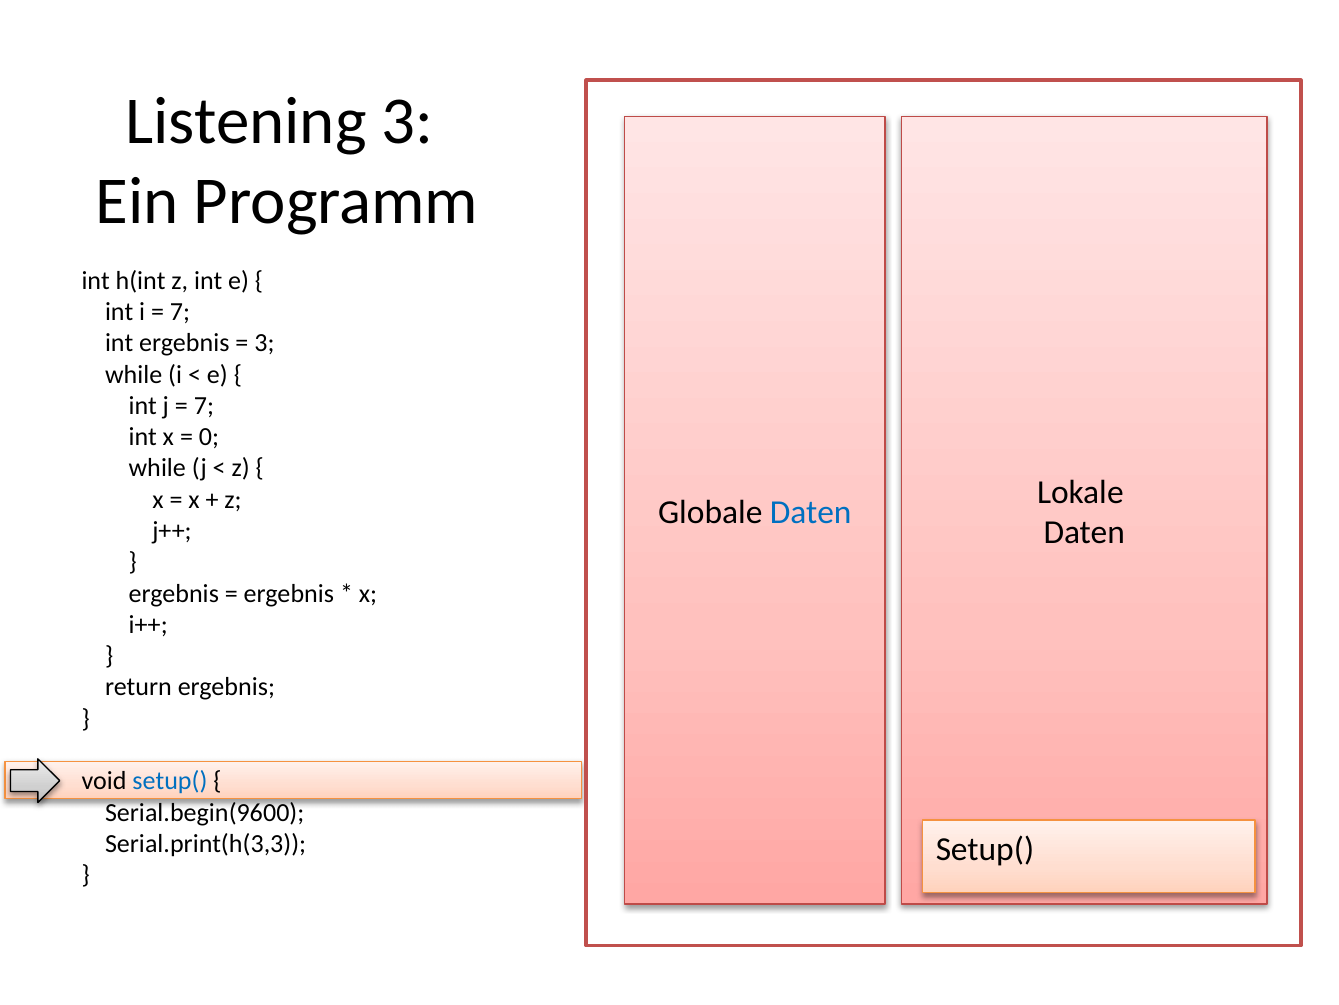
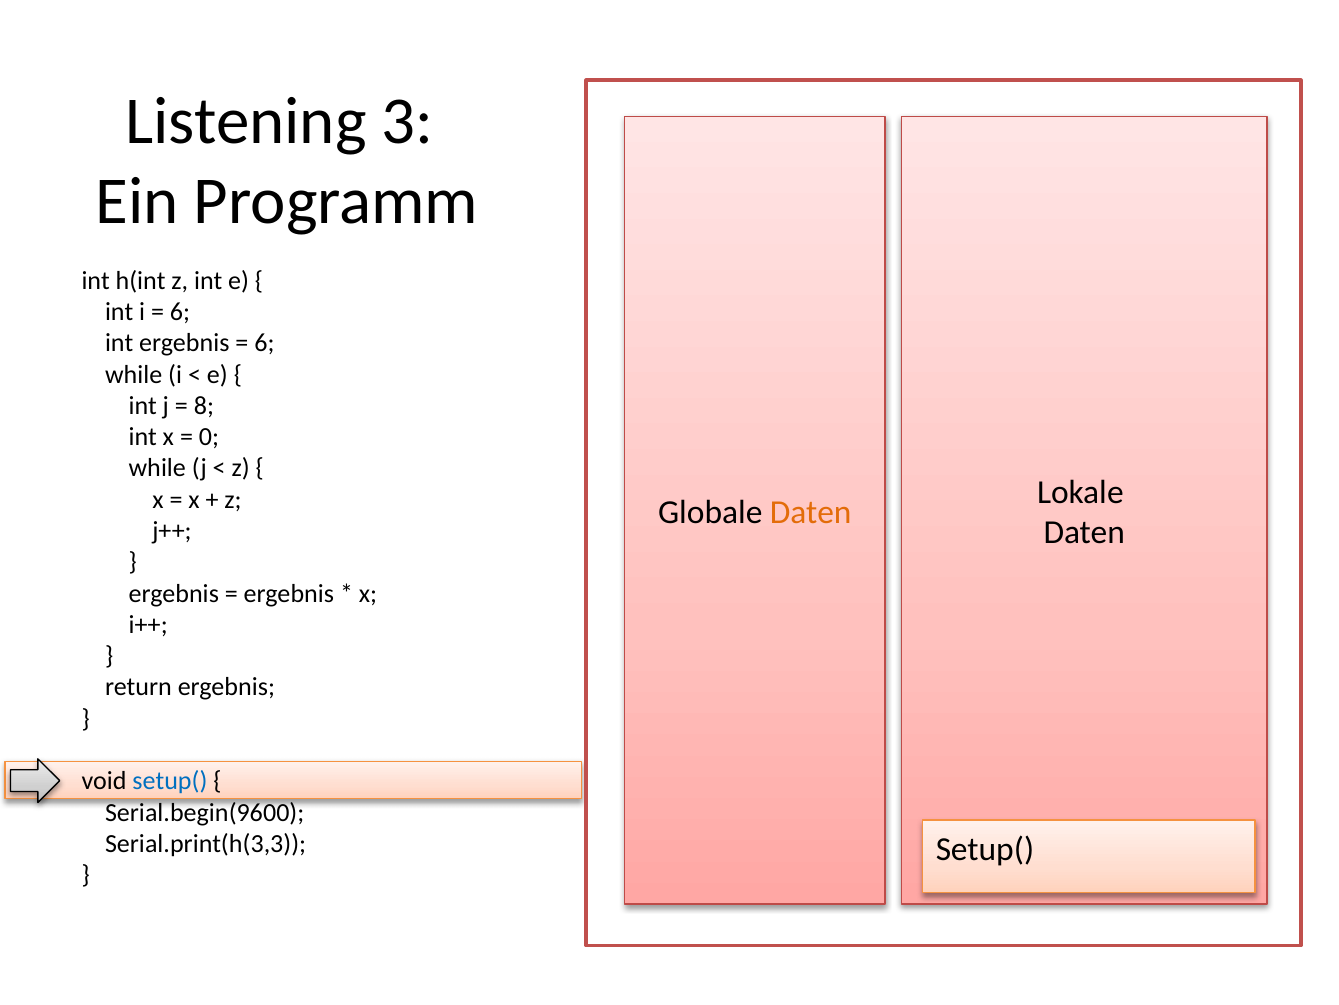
7 at (180, 312): 7 -> 6
3 at (264, 343): 3 -> 6
7 at (204, 405): 7 -> 8
Daten at (811, 512) colour: blue -> orange
